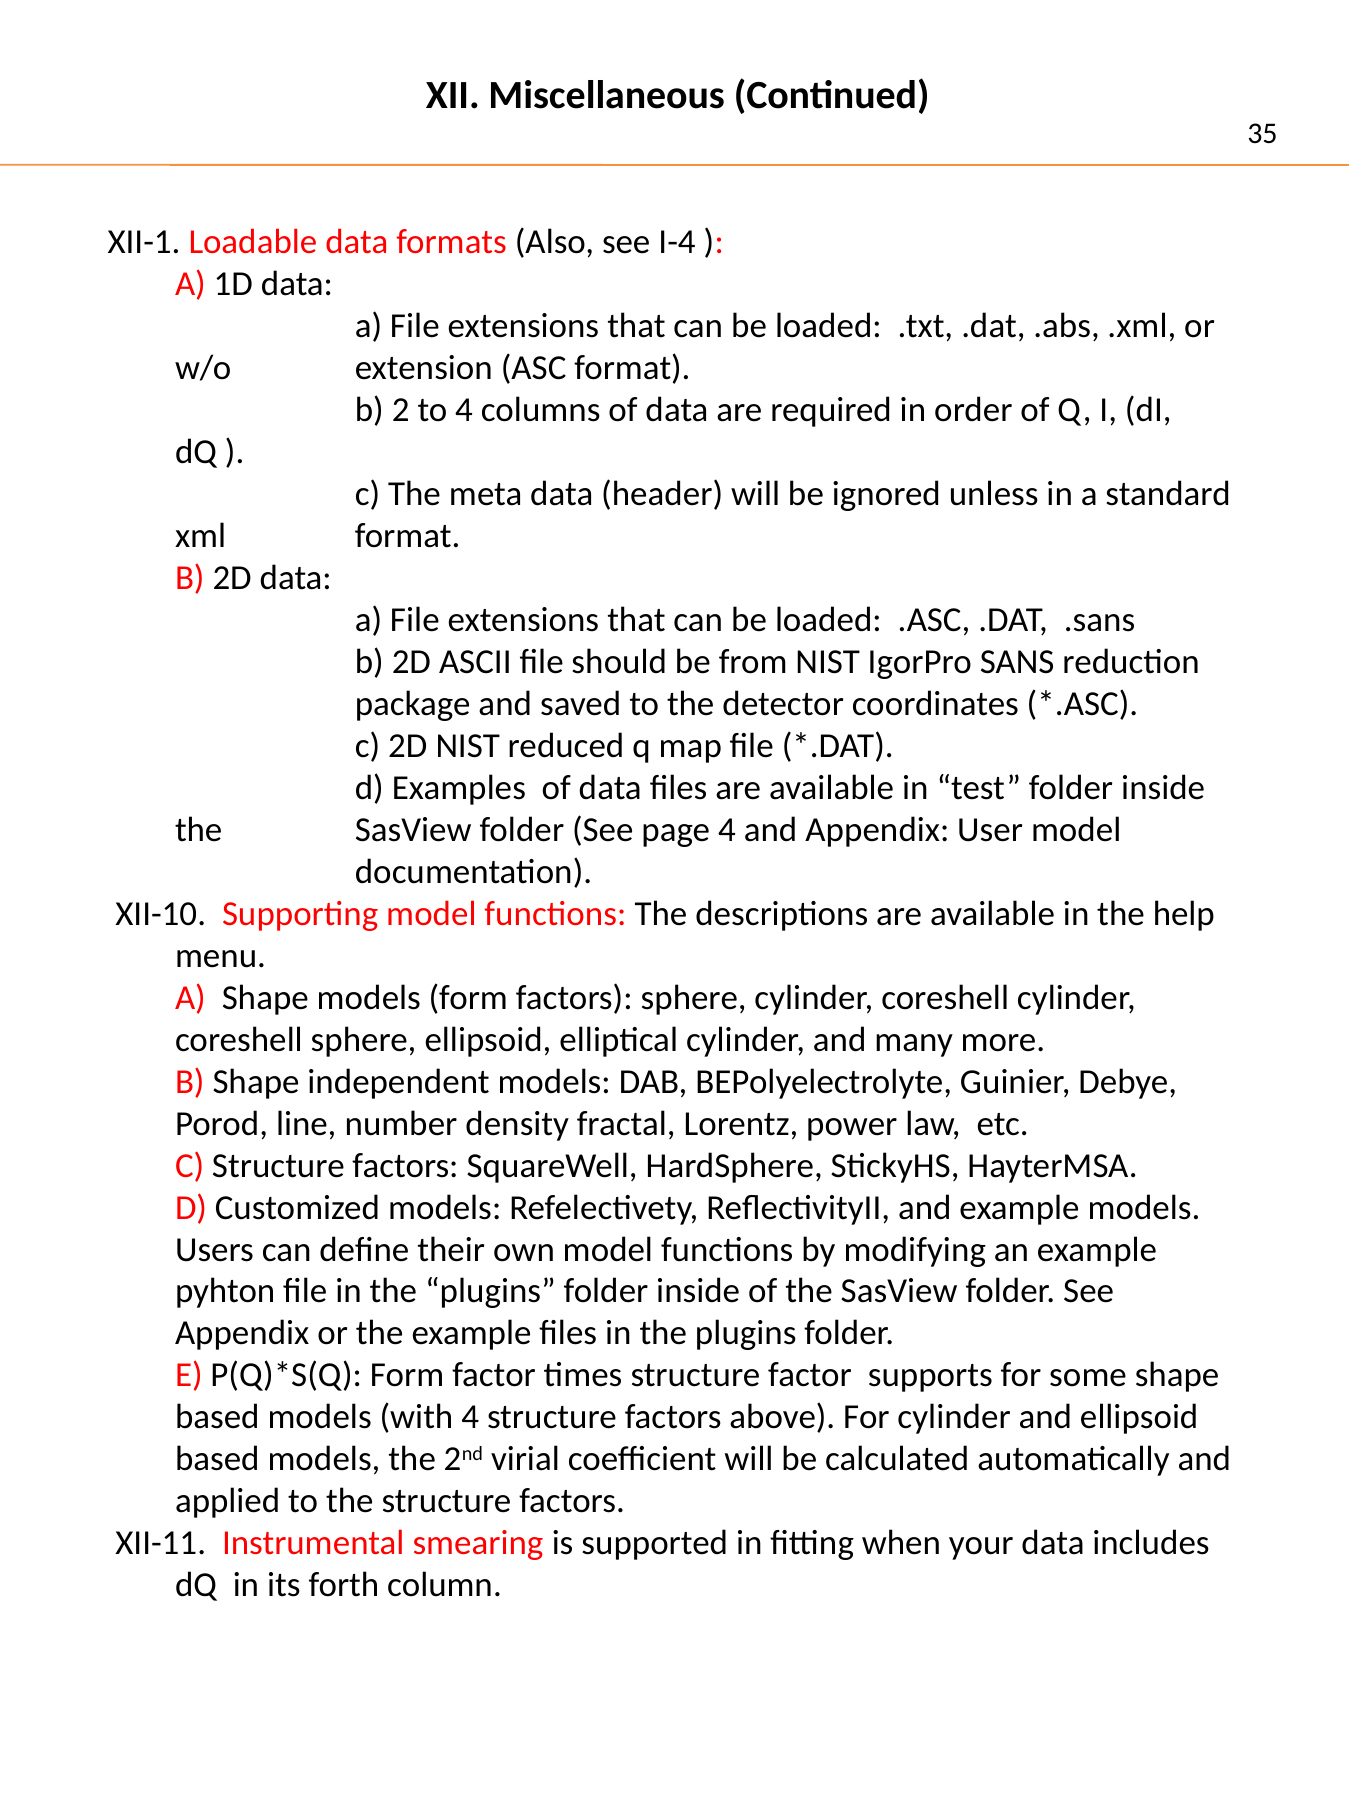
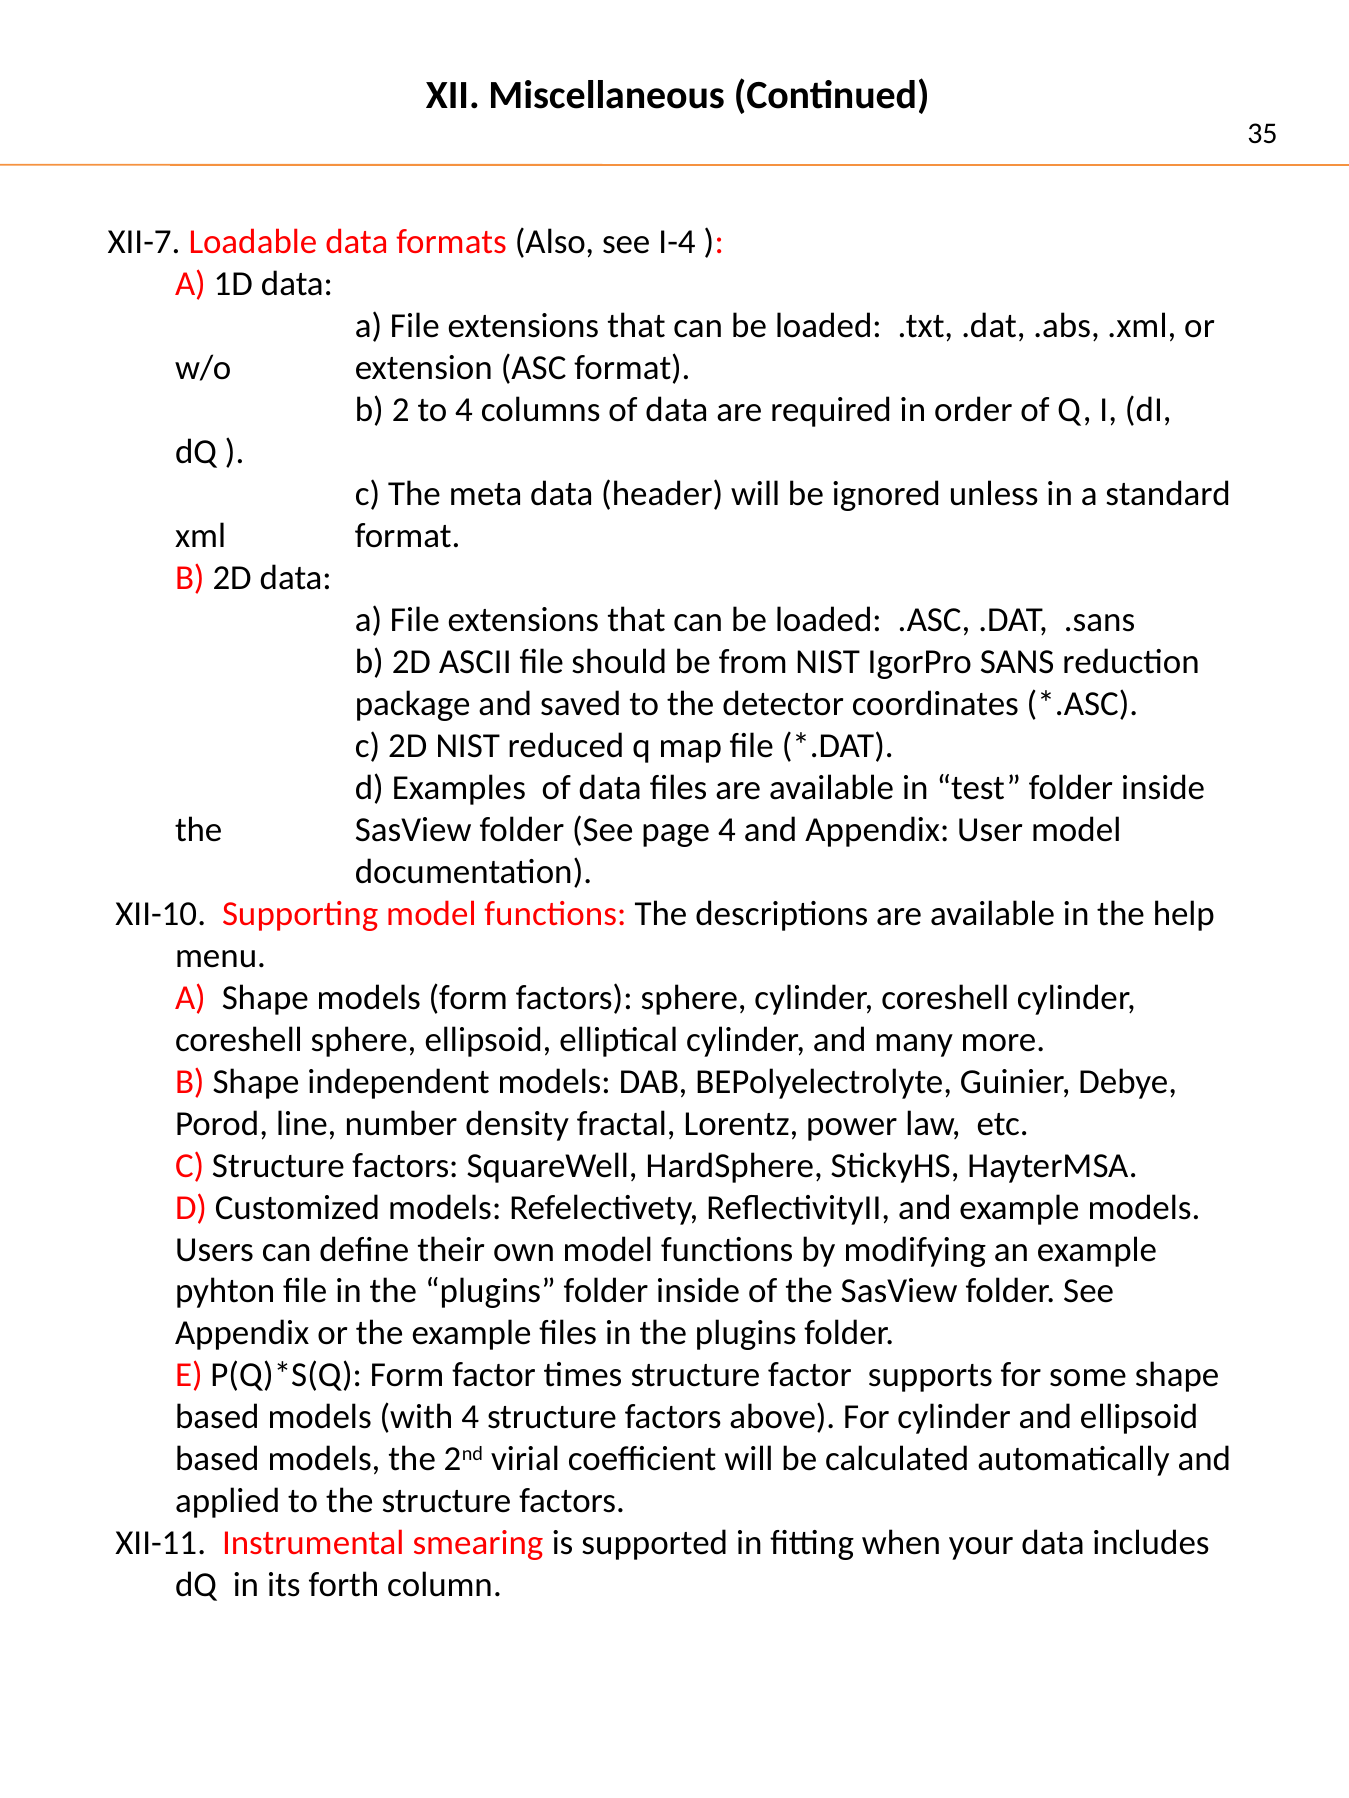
XII-1: XII-1 -> XII-7
